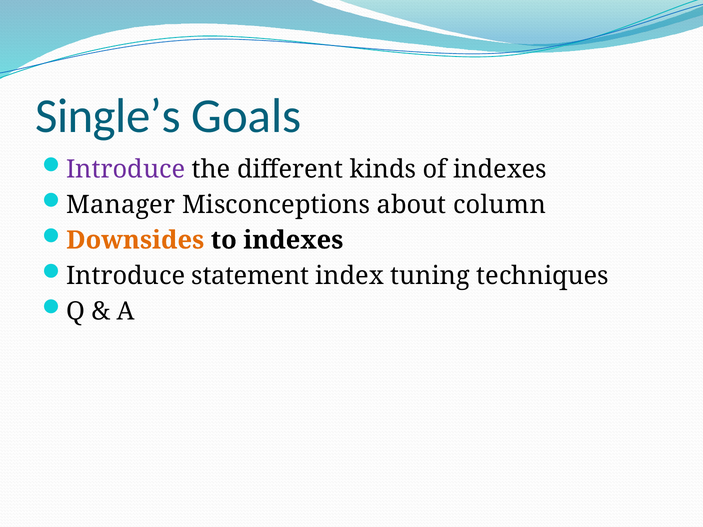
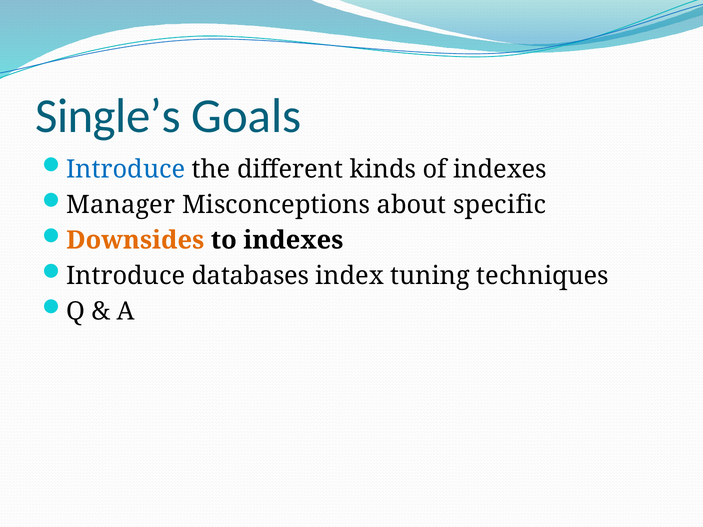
Introduce at (126, 169) colour: purple -> blue
column: column -> specific
statement: statement -> databases
